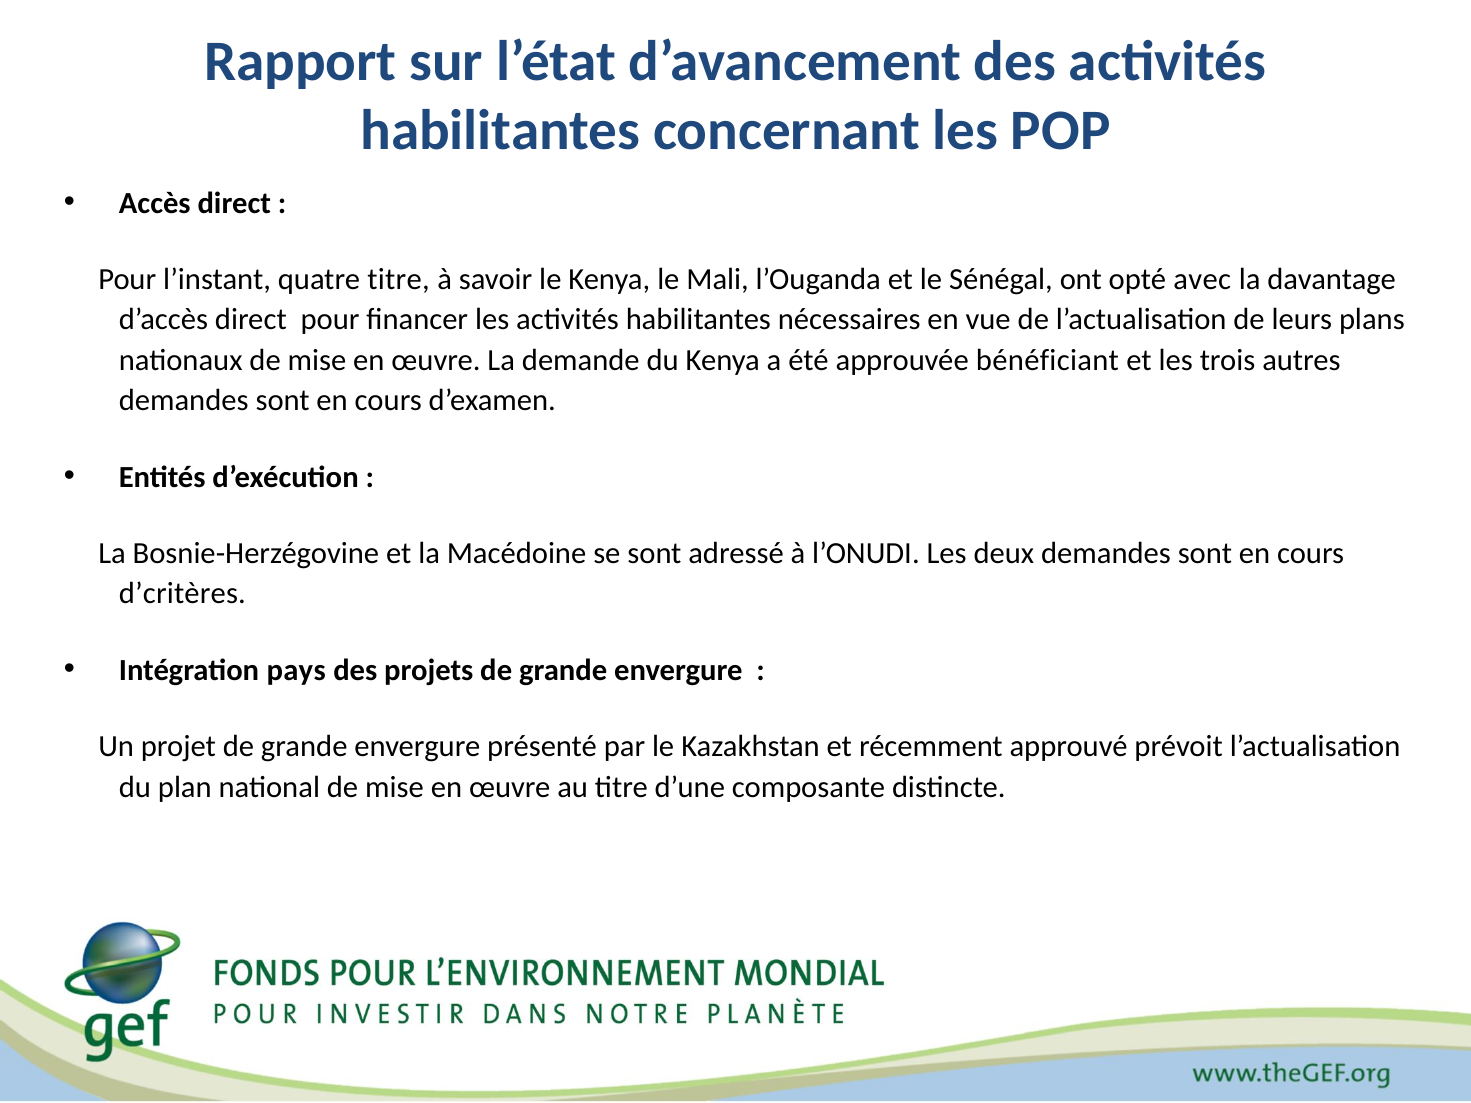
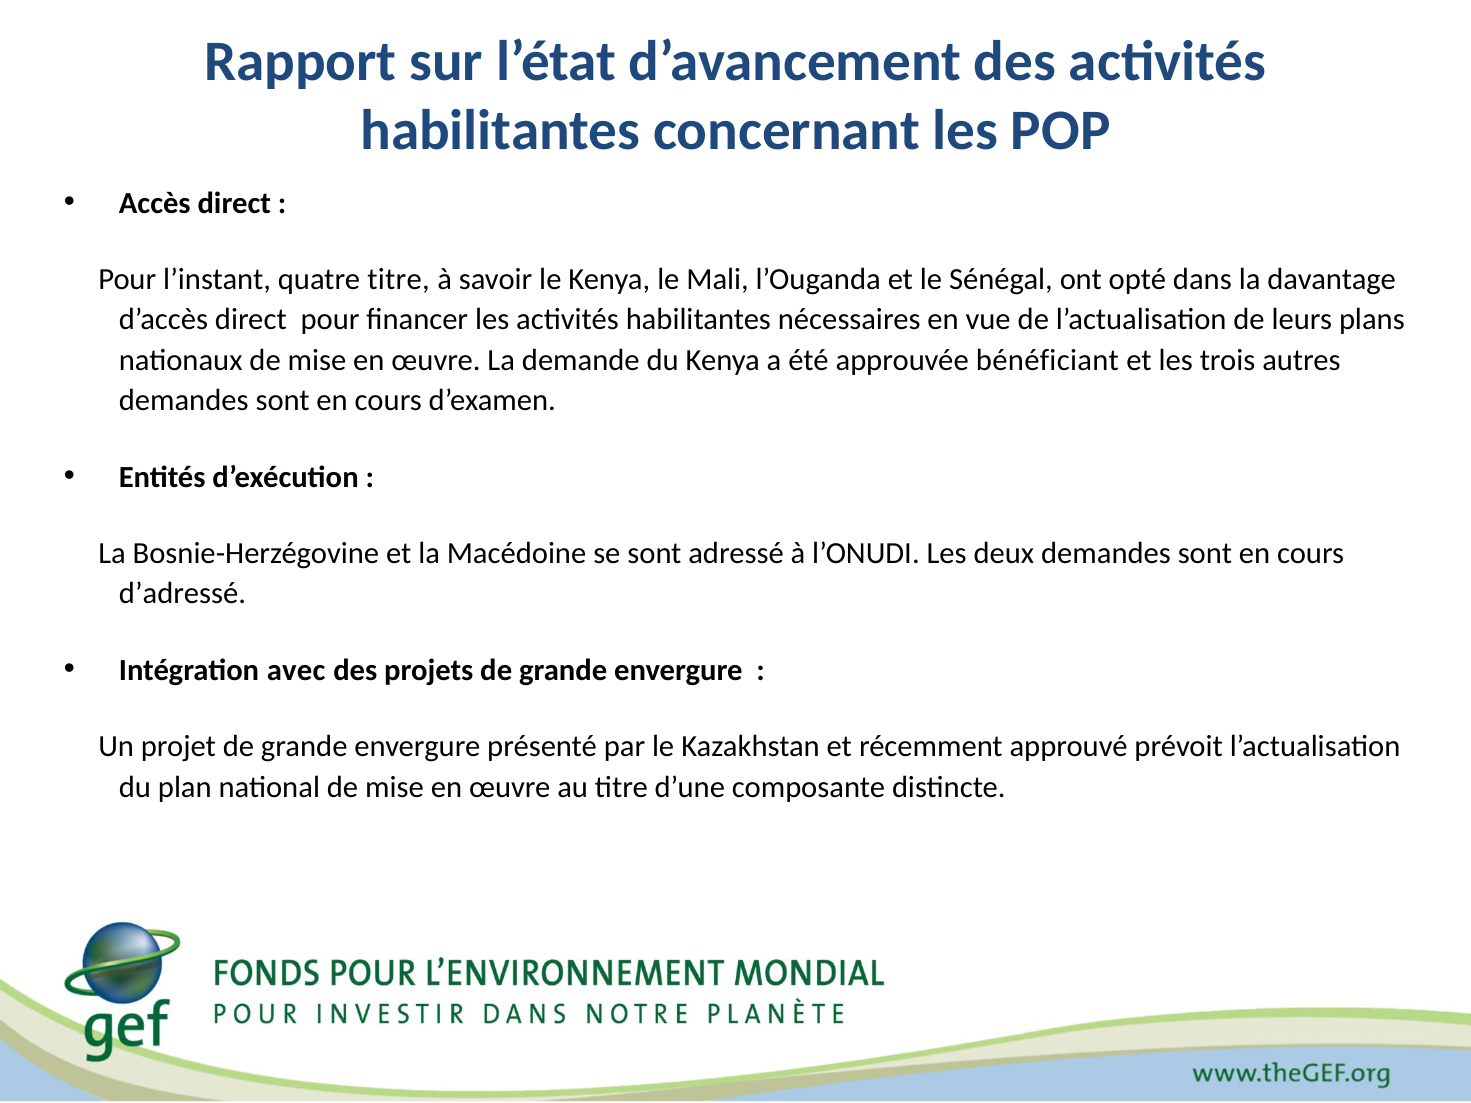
avec: avec -> dans
d’critères: d’critères -> d’adressé
pays: pays -> avec
